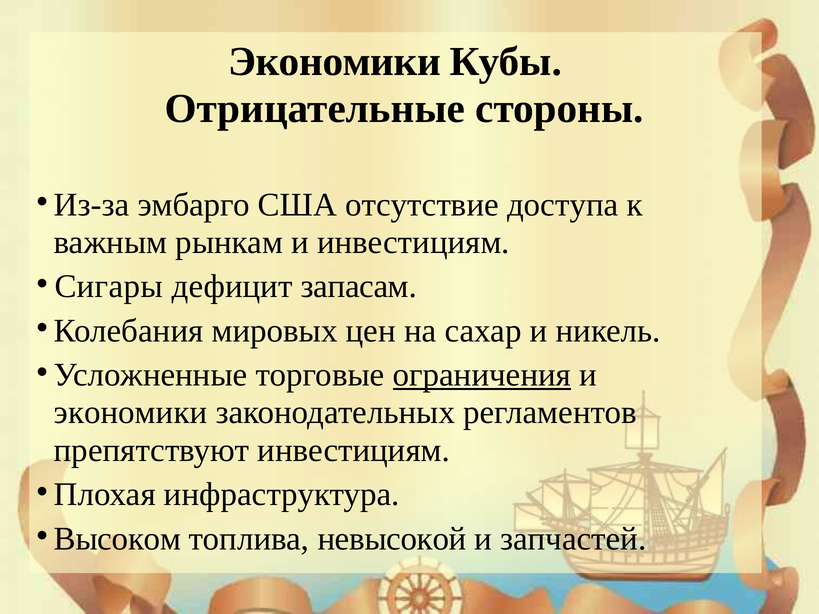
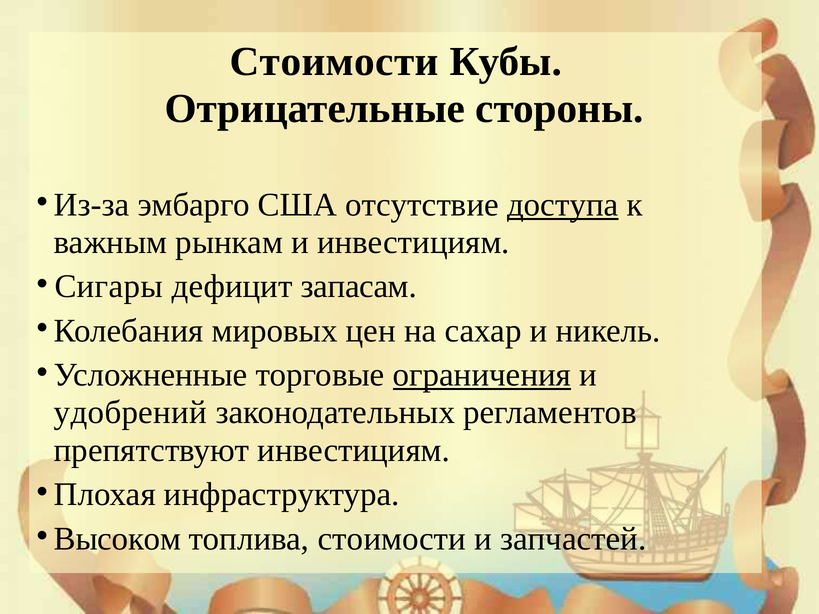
Экономики at (335, 62): Экономики -> Стоимости
доступа underline: none -> present
экономики at (131, 413): экономики -> удобрений
топлива невысокой: невысокой -> стоимости
